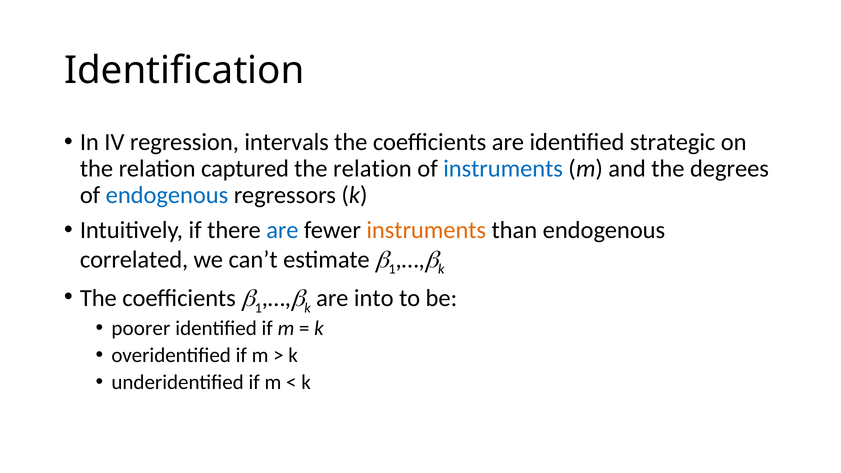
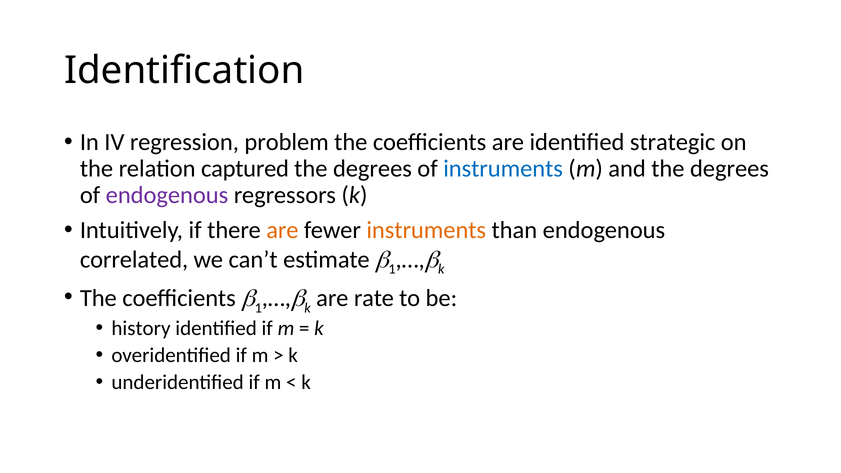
intervals: intervals -> problem
relation at (372, 169): relation -> degrees
endogenous at (167, 195) colour: blue -> purple
are at (282, 230) colour: blue -> orange
into: into -> rate
poorer: poorer -> history
